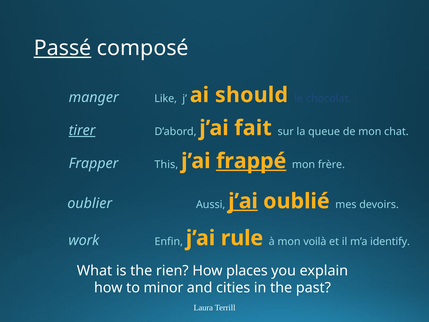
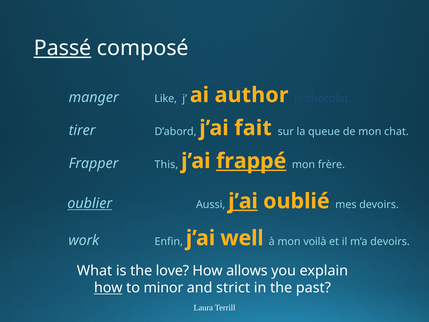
should: should -> author
tirer underline: present -> none
oublier underline: none -> present
rule: rule -> well
m’a identify: identify -> devoirs
rien: rien -> love
places: places -> allows
how at (108, 288) underline: none -> present
cities: cities -> strict
